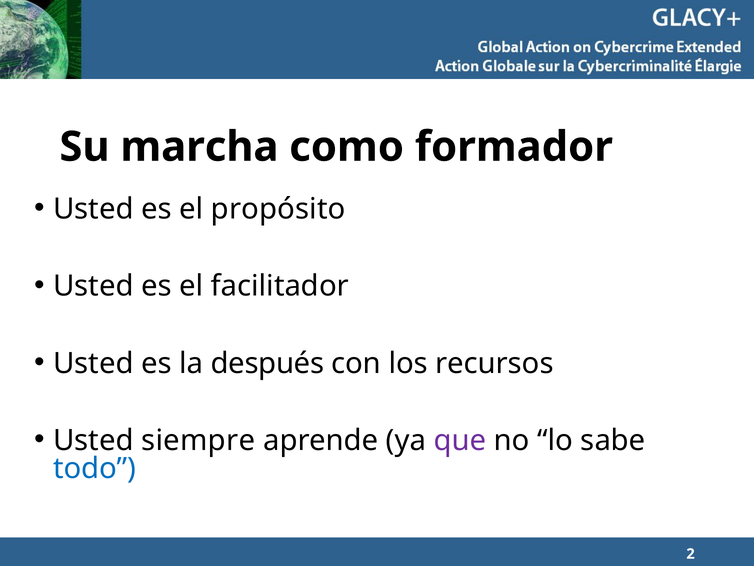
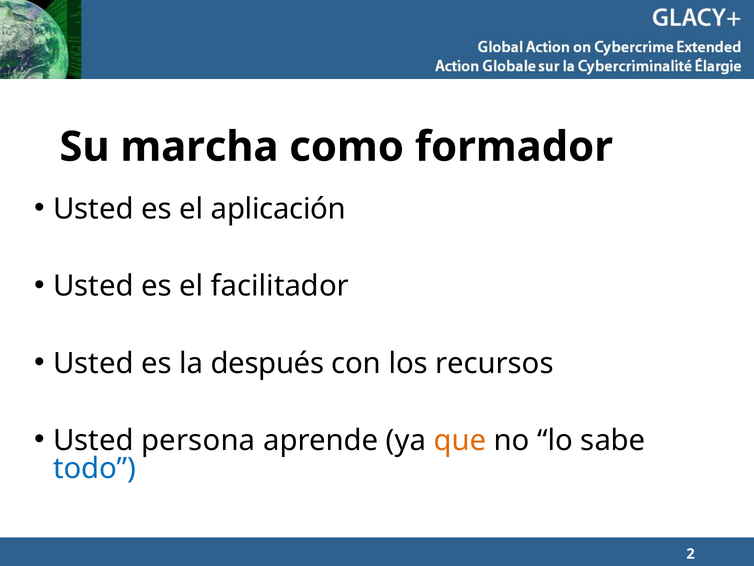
propósito: propósito -> aplicación
siempre: siempre -> persona
que colour: purple -> orange
